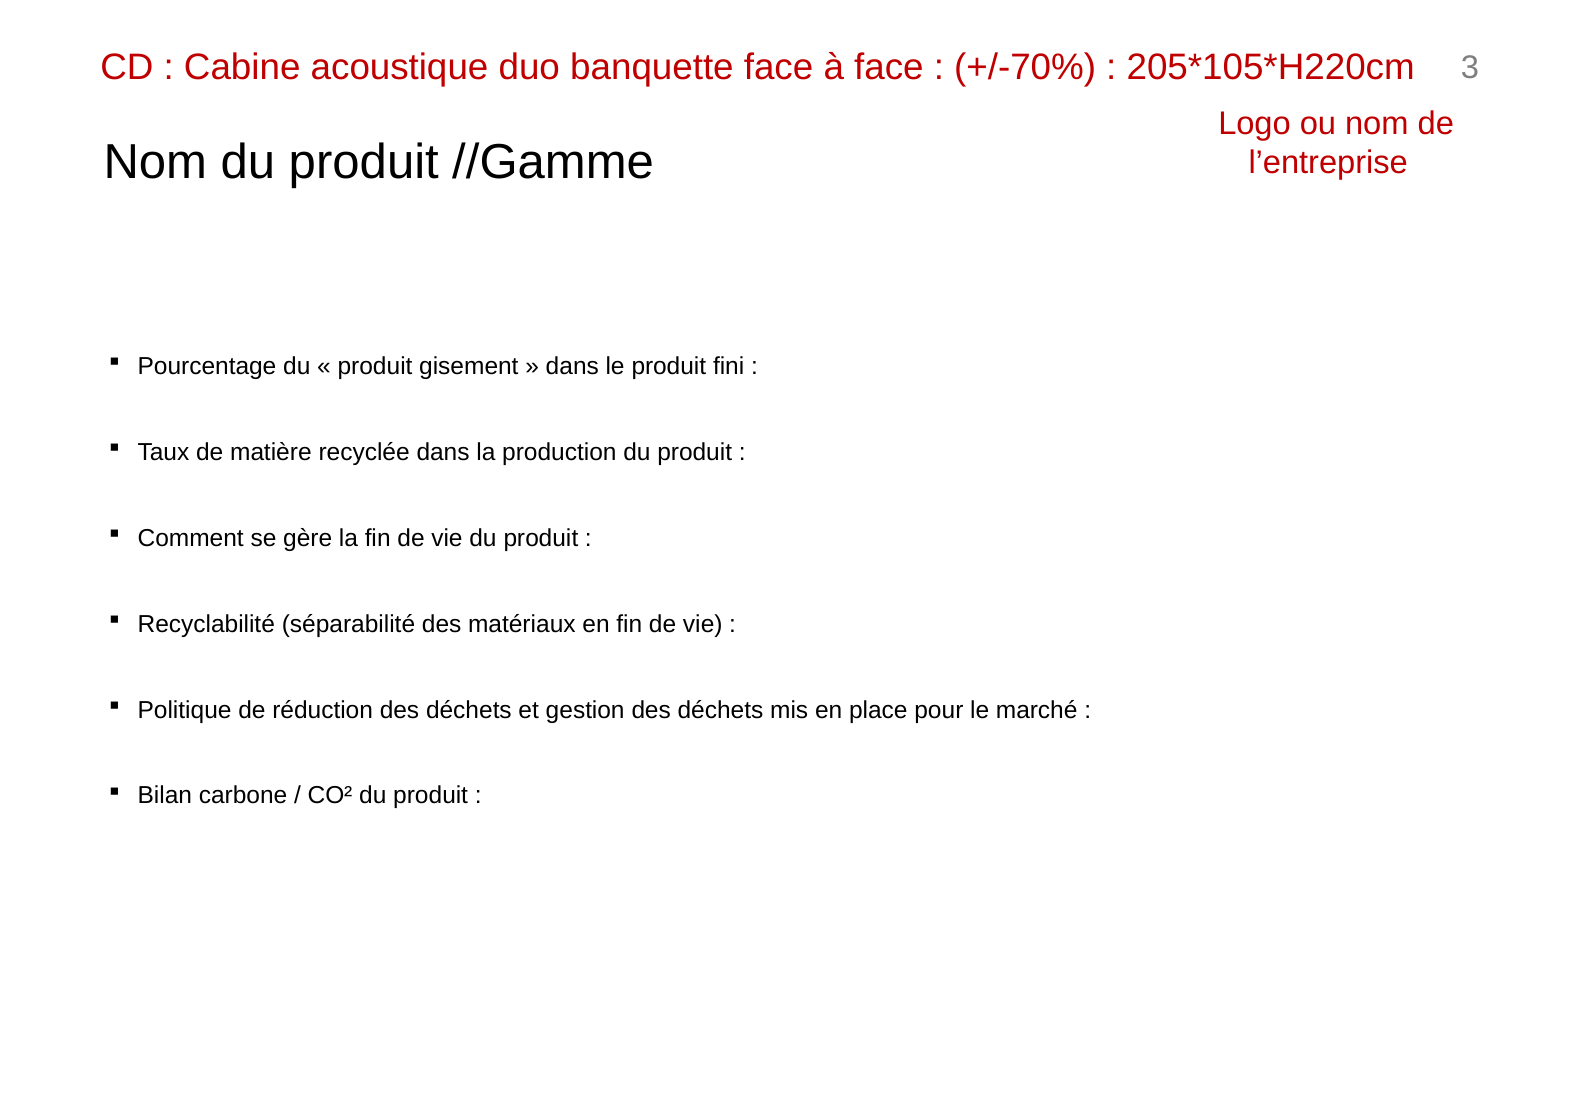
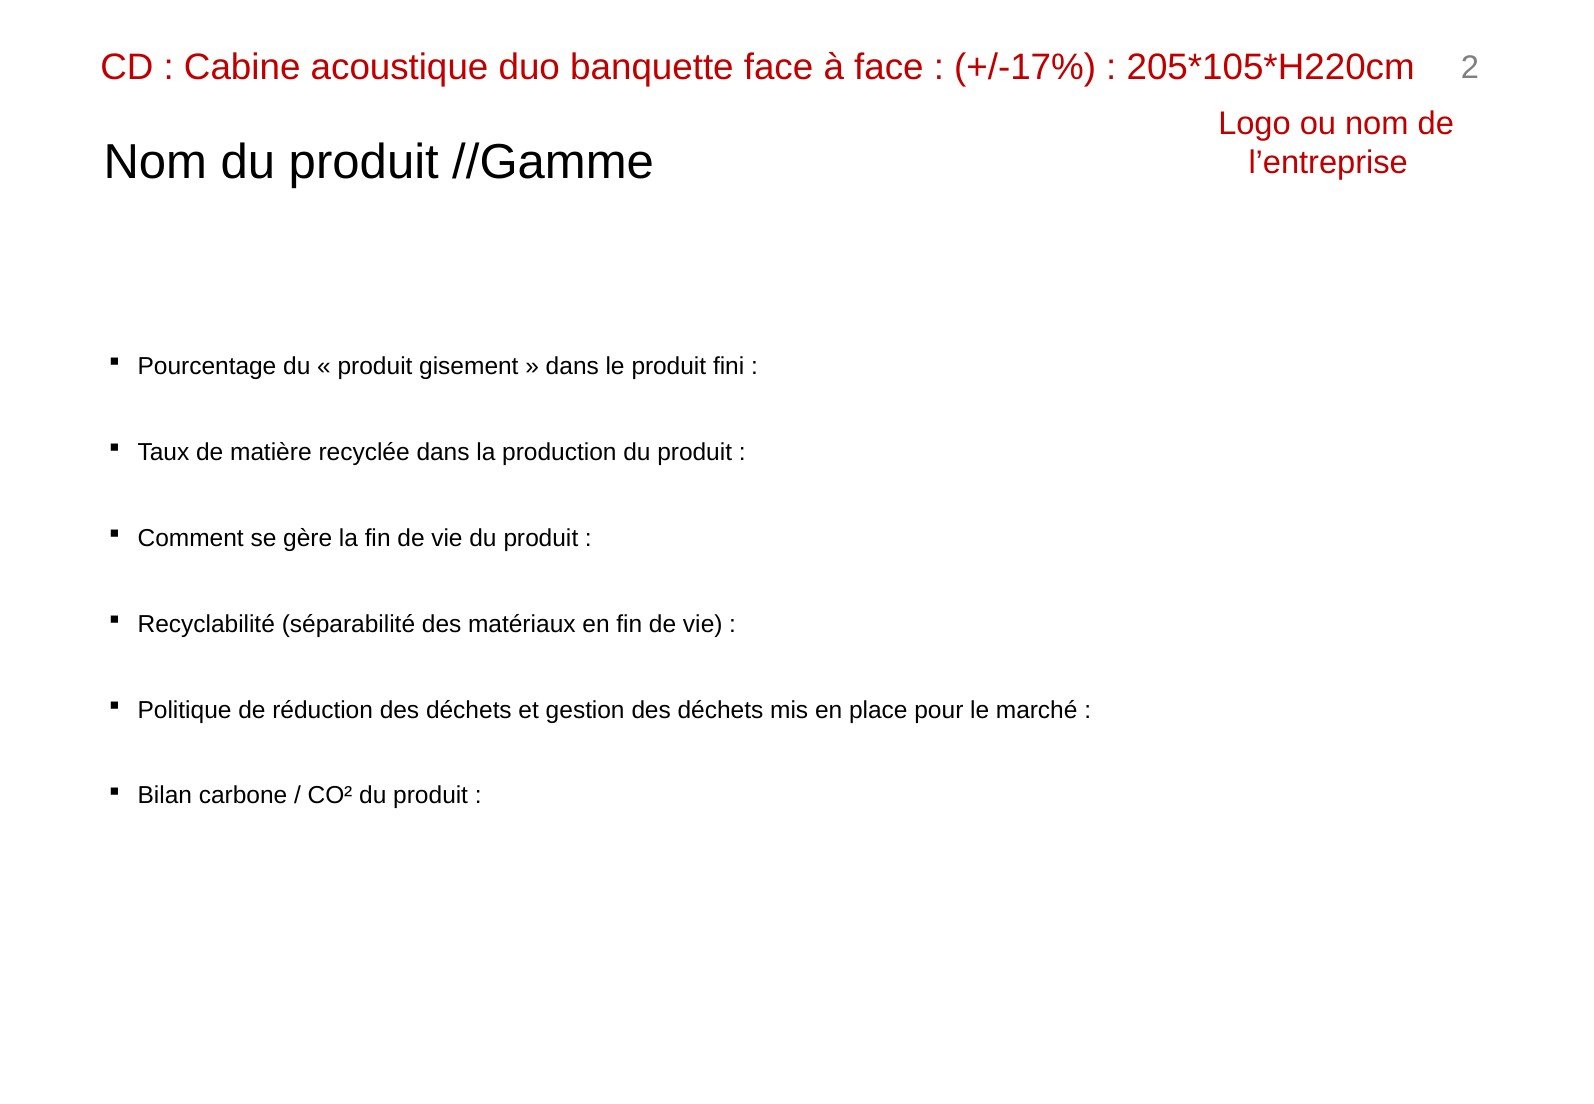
+/-70%: +/-70% -> +/-17%
3: 3 -> 2
